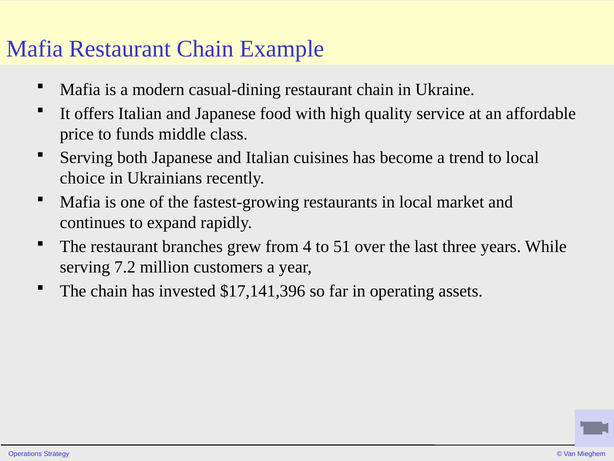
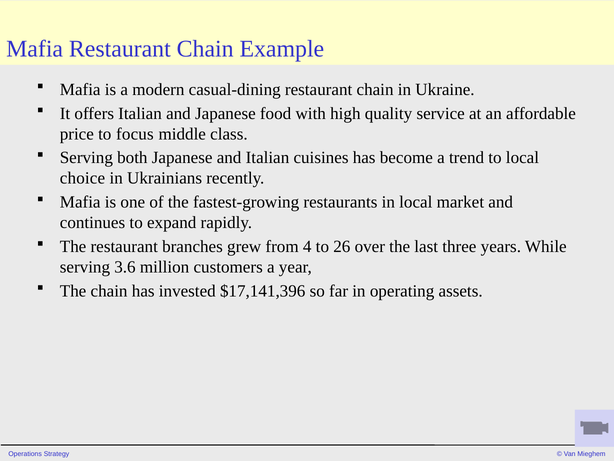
funds: funds -> focus
51: 51 -> 26
7.2: 7.2 -> 3.6
